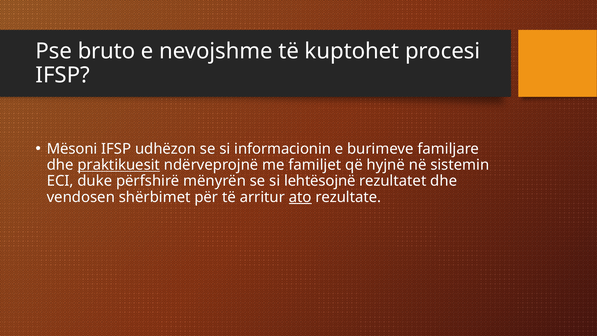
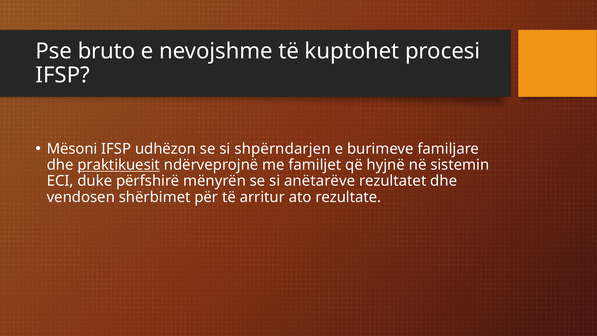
informacionin: informacionin -> shpërndarjen
lehtësojnë: lehtësojnë -> anëtarëve
ato underline: present -> none
